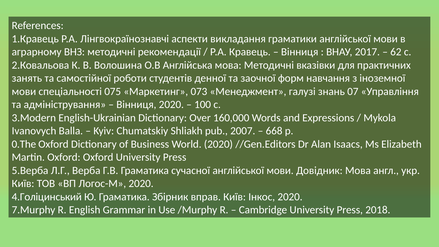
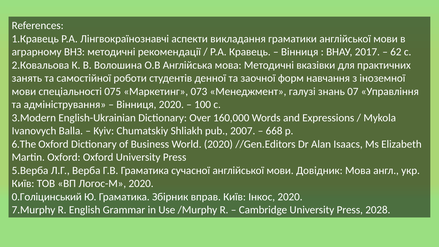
0.The: 0.The -> 6.The
4.Голіцинський: 4.Голіцинський -> 0.Голіцинський
2018: 2018 -> 2028
